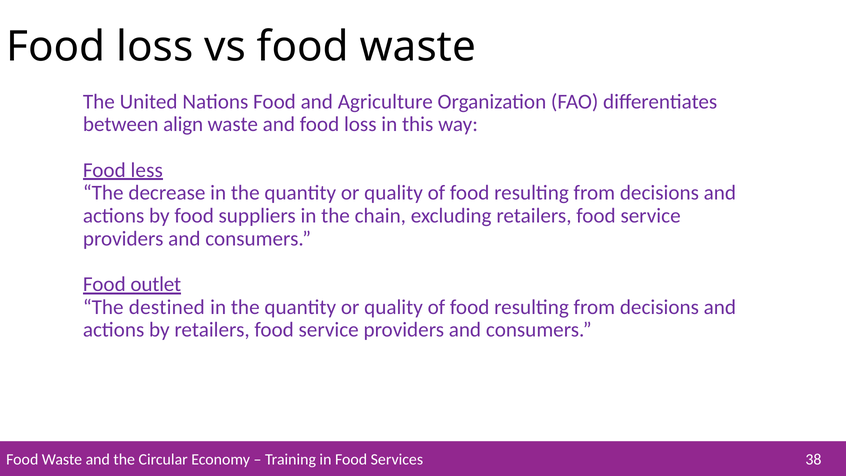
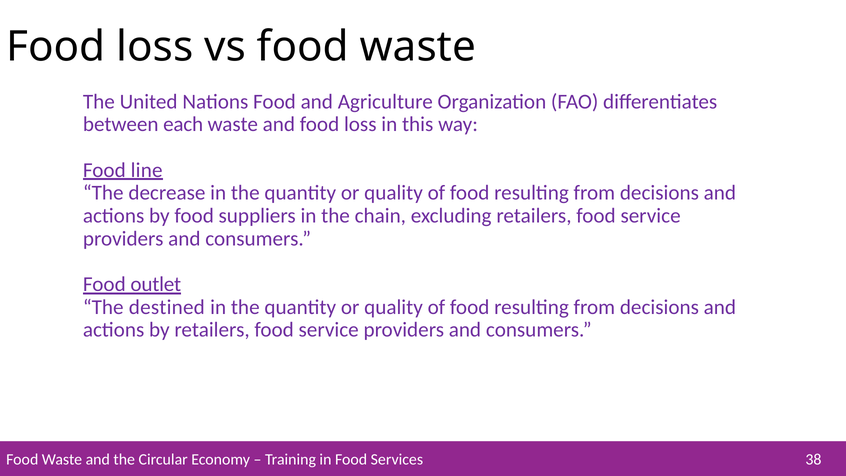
align: align -> each
less: less -> line
